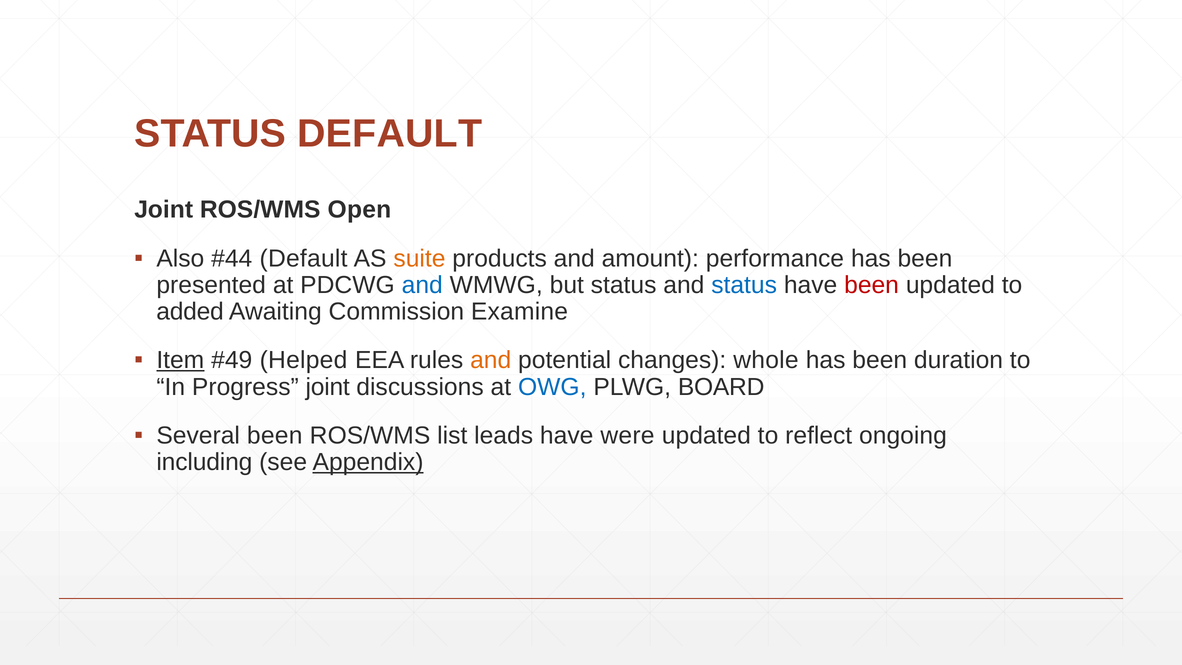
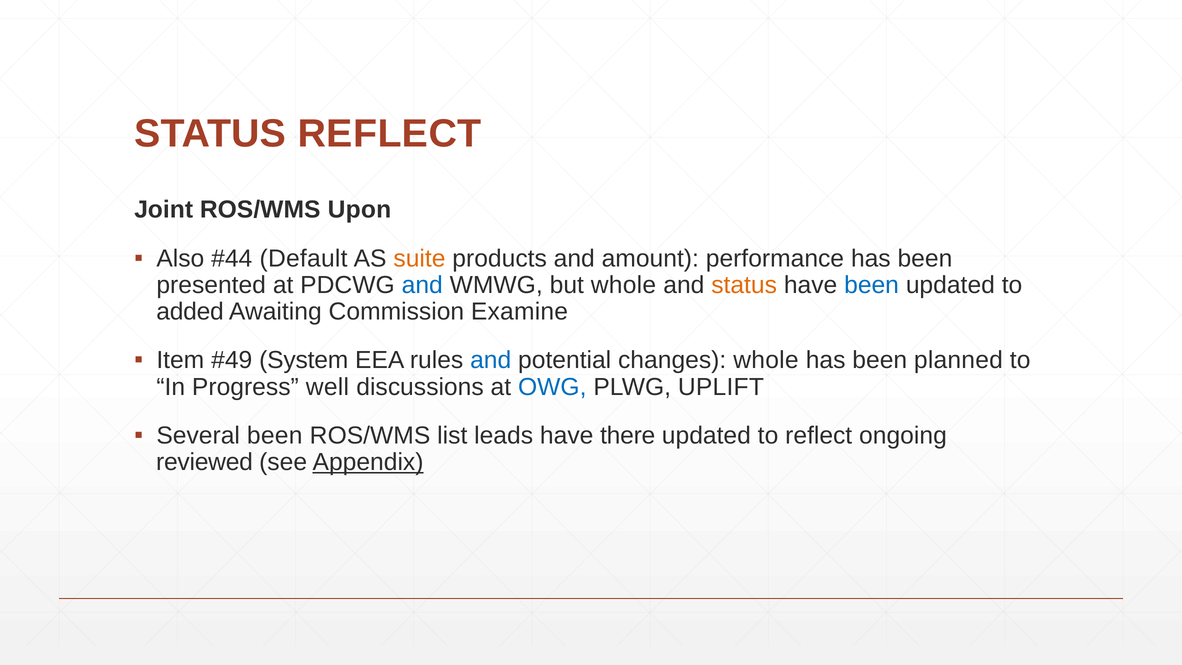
STATUS DEFAULT: DEFAULT -> REFLECT
Open: Open -> Upon
but status: status -> whole
status at (744, 285) colour: blue -> orange
been at (872, 285) colour: red -> blue
Item underline: present -> none
Helped: Helped -> System
and at (491, 360) colour: orange -> blue
duration: duration -> planned
Progress joint: joint -> well
BOARD: BOARD -> UPLIFT
were: were -> there
including: including -> reviewed
